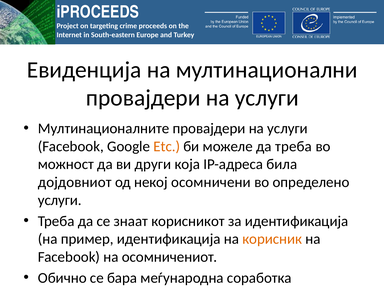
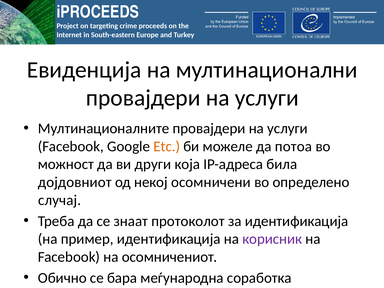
да треба: треба -> потоа
услуги at (60, 200): услуги -> случај
корисникот: корисникот -> протоколот
корисник colour: orange -> purple
